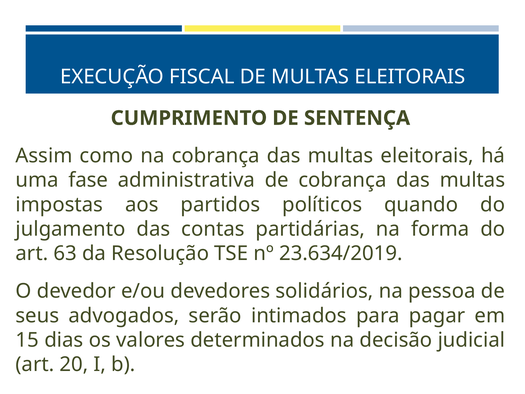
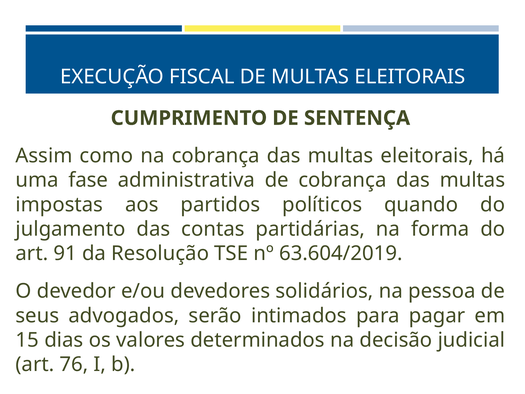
63: 63 -> 91
23.634/2019: 23.634/2019 -> 63.604/2019
20: 20 -> 76
